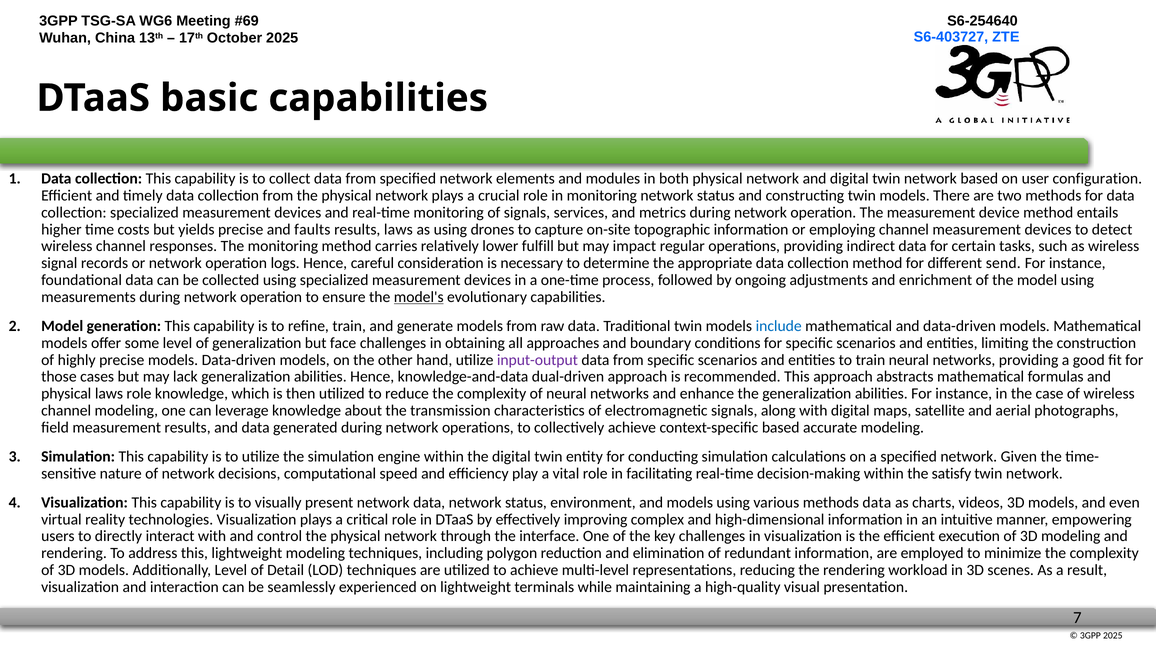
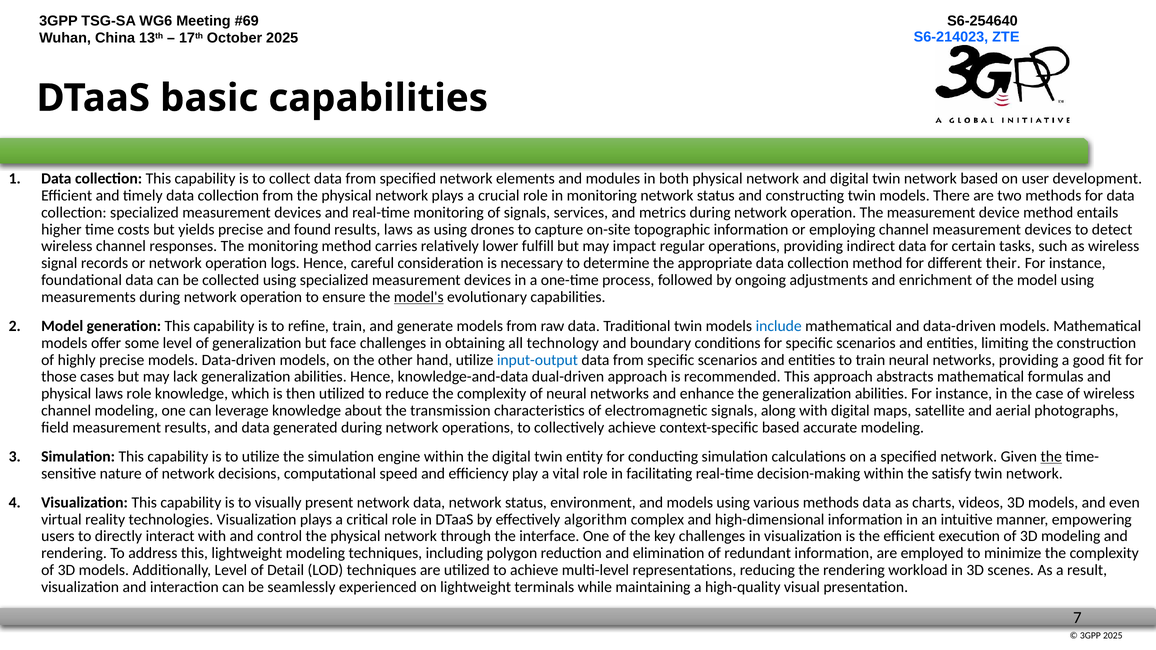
S6-403727: S6-403727 -> S6-214023
configuration: configuration -> development
faults: faults -> found
send: send -> their
approaches: approaches -> technology
input-output colour: purple -> blue
the at (1051, 457) underline: none -> present
improving: improving -> algorithm
